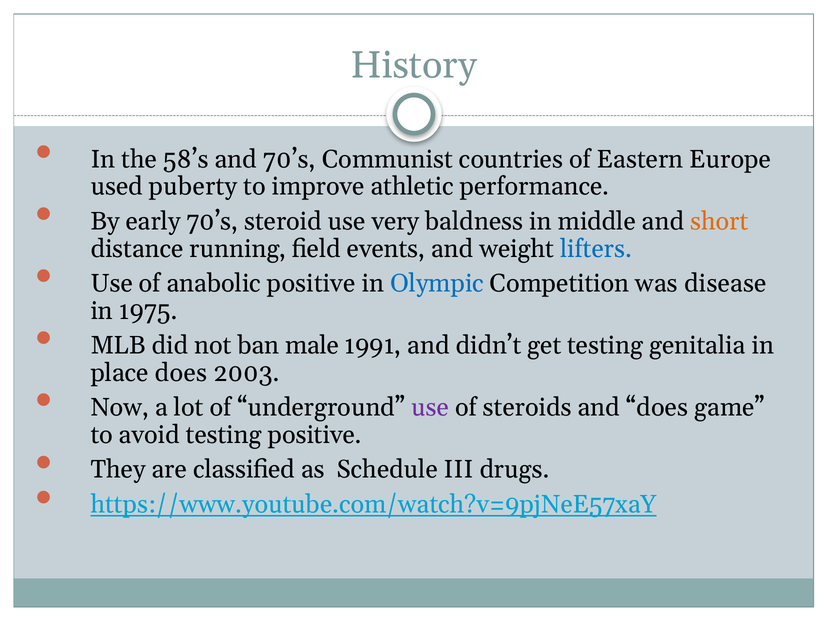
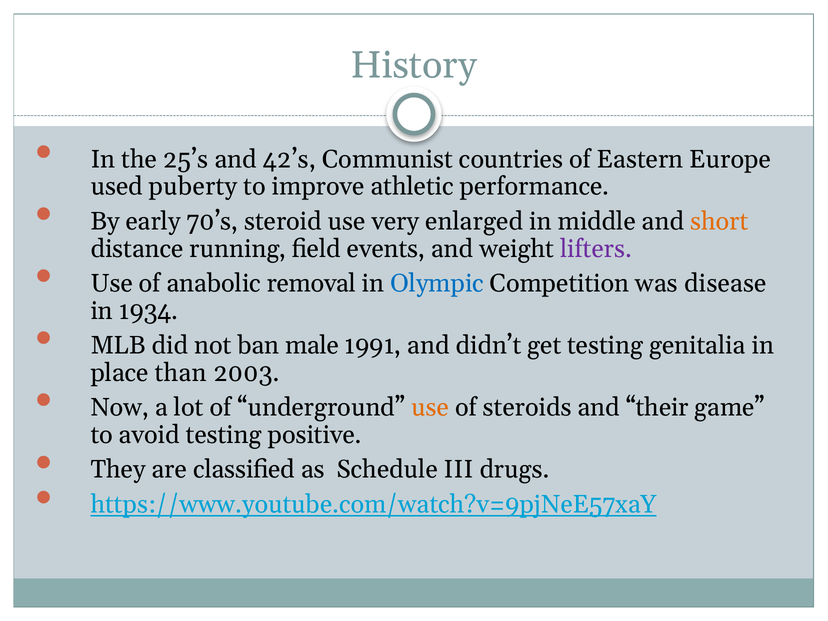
58’s: 58’s -> 25’s
and 70’s: 70’s -> 42’s
baldness: baldness -> enlarged
lifters colour: blue -> purple
anabolic positive: positive -> removal
1975: 1975 -> 1934
place does: does -> than
use at (430, 408) colour: purple -> orange
and does: does -> their
